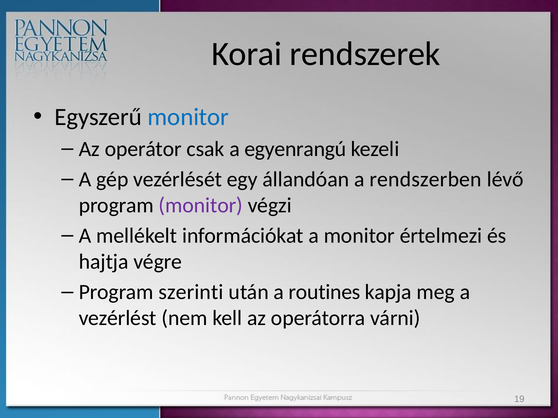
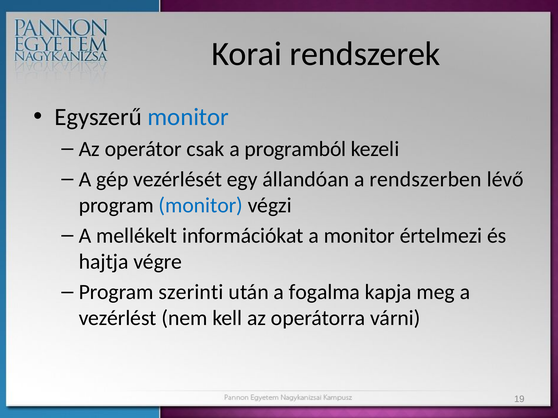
egyenrangú: egyenrangú -> programból
monitor at (201, 206) colour: purple -> blue
routines: routines -> fogalma
